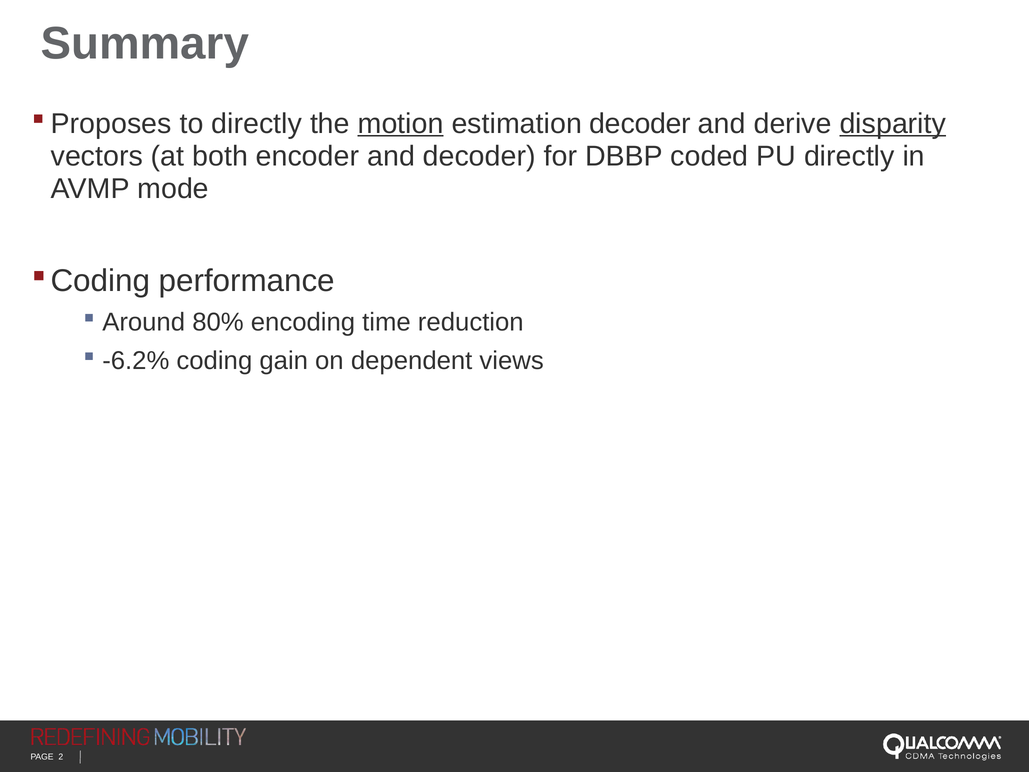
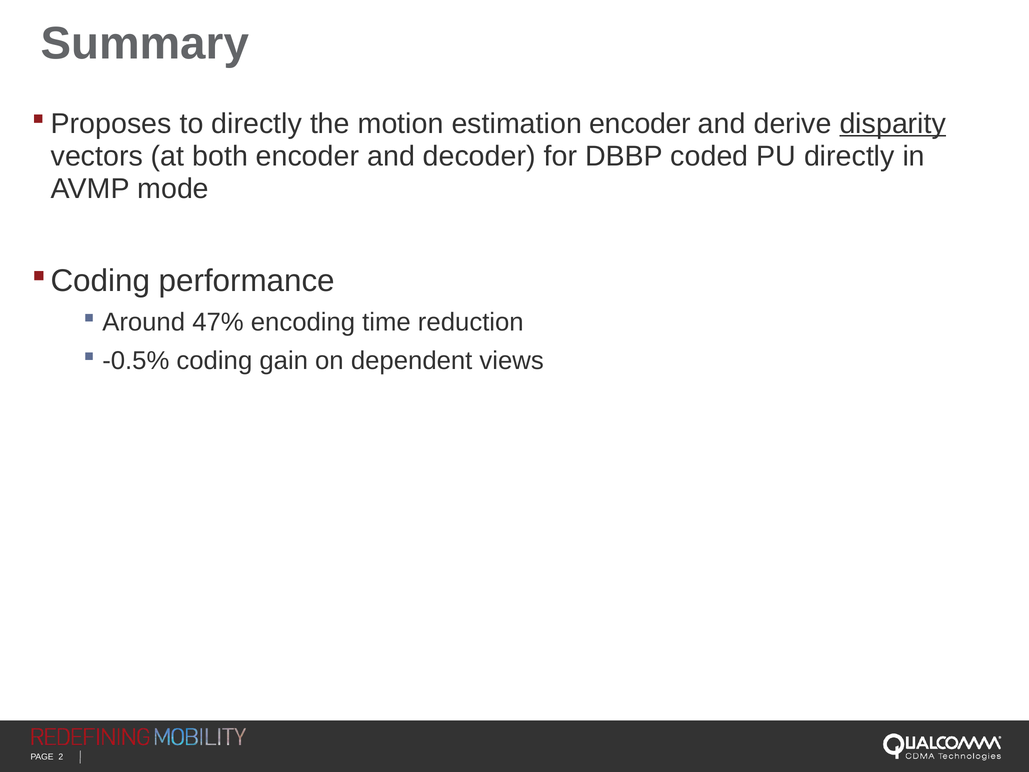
motion underline: present -> none
estimation decoder: decoder -> encoder
80%: 80% -> 47%
-6.2%: -6.2% -> -0.5%
